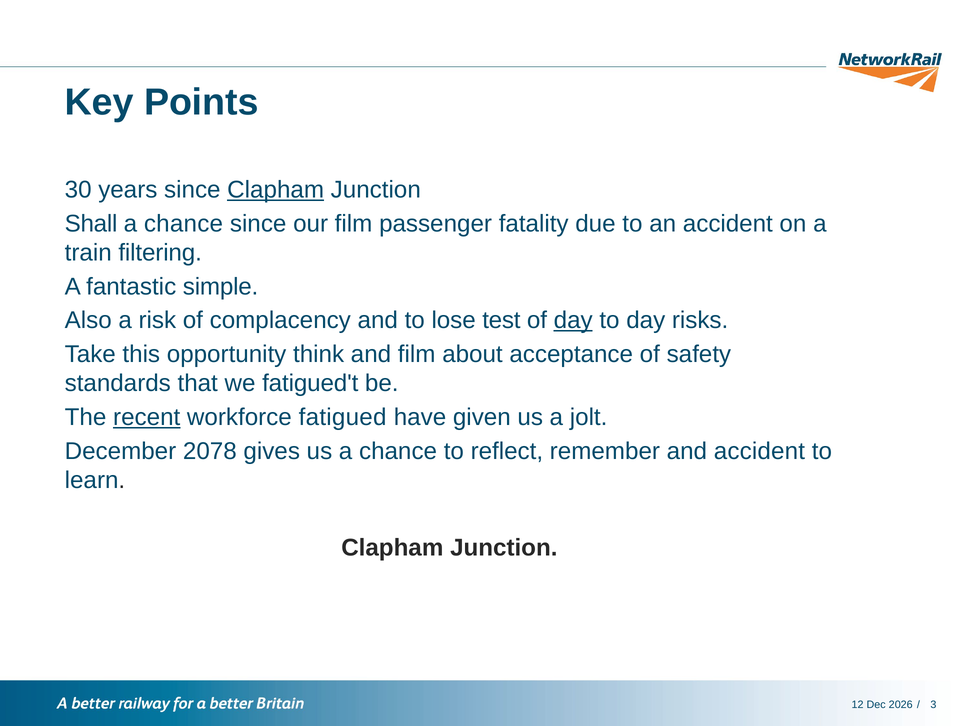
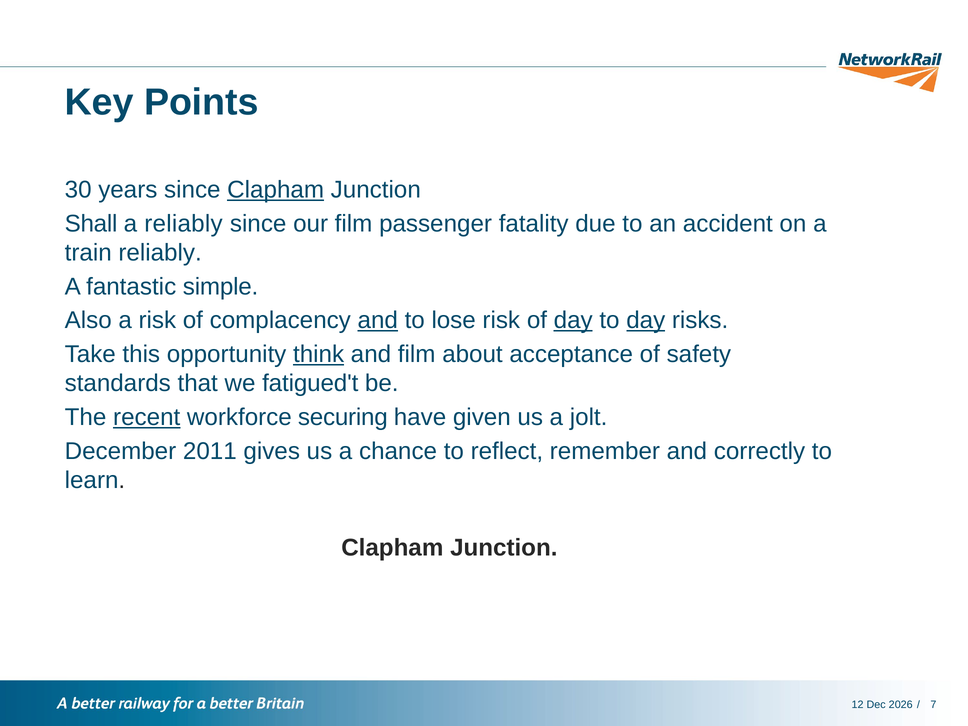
chance at (183, 224): chance -> reliably
train filtering: filtering -> reliably
and at (378, 320) underline: none -> present
lose test: test -> risk
day at (646, 320) underline: none -> present
think underline: none -> present
fatigued: fatigued -> securing
2078: 2078 -> 2011
and accident: accident -> correctly
3: 3 -> 7
